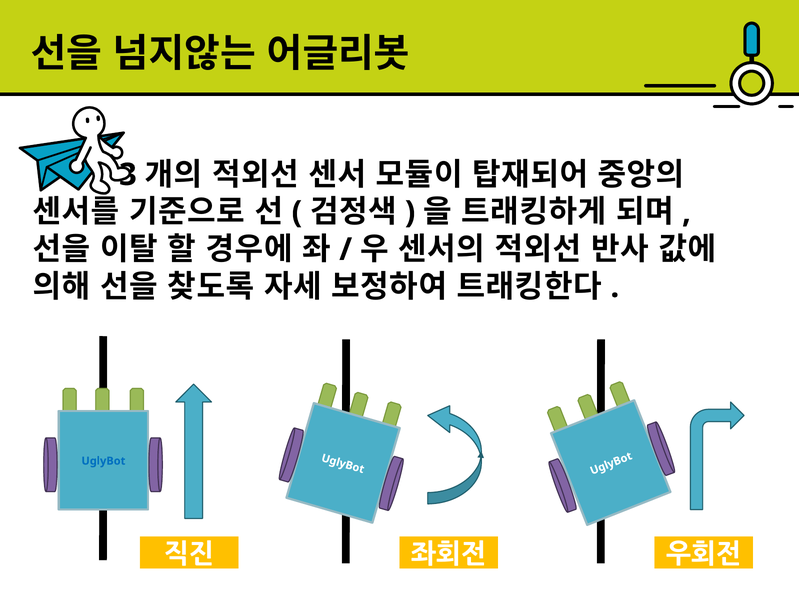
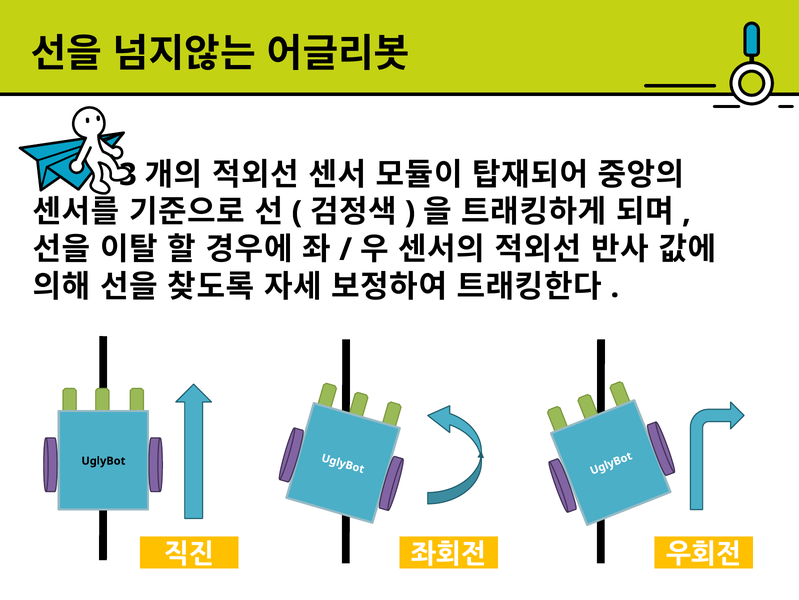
UglyBot colour: blue -> black
